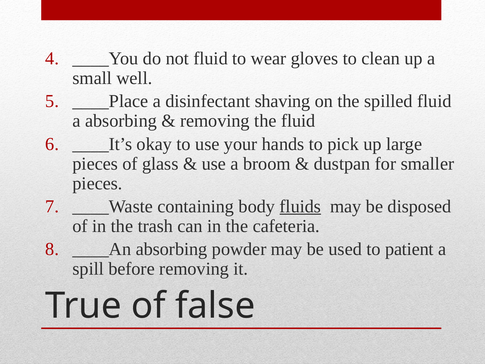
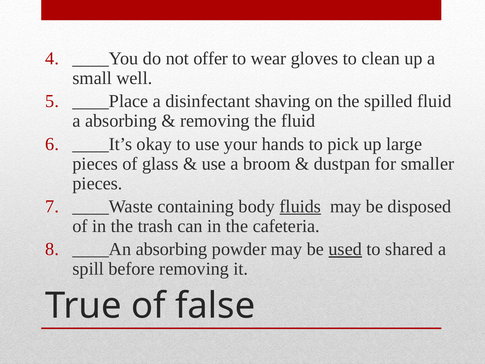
not fluid: fluid -> offer
used underline: none -> present
patient: patient -> shared
